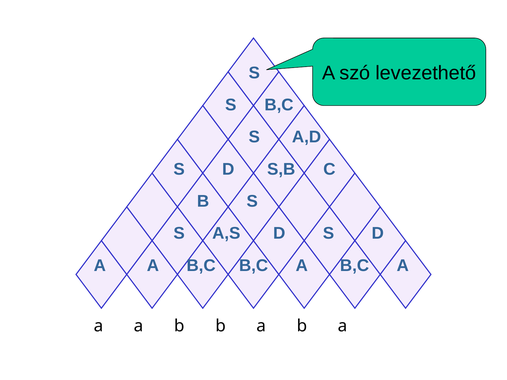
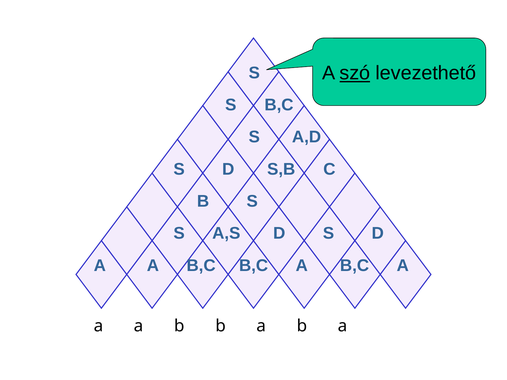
szó underline: none -> present
